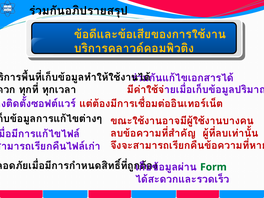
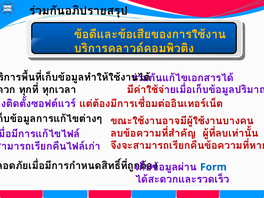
Form colour: green -> blue
